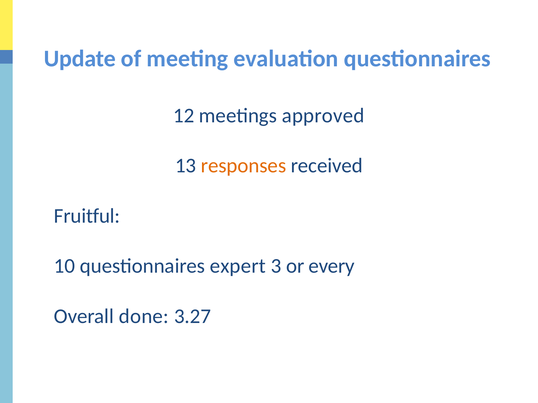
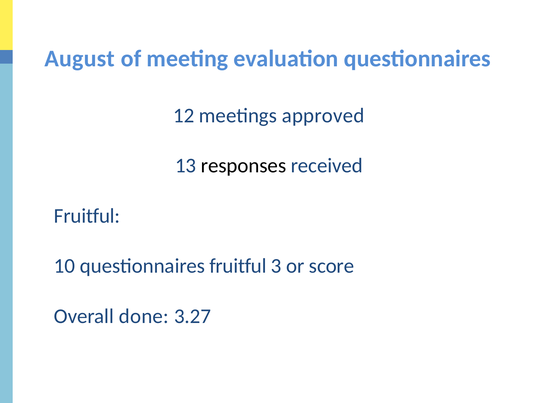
Update: Update -> August
responses colour: orange -> black
questionnaires expert: expert -> fruitful
every: every -> score
